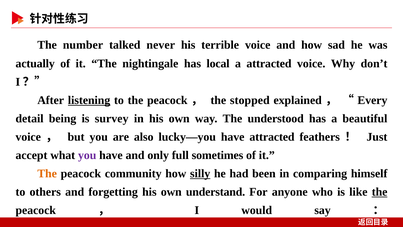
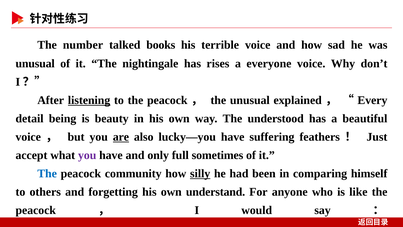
never: never -> books
actually at (35, 63): actually -> unusual
local: local -> rises
a attracted: attracted -> everyone
the stopped: stopped -> unusual
survey: survey -> beauty
are underline: none -> present
have attracted: attracted -> suffering
The at (47, 173) colour: orange -> blue
the at (380, 192) underline: present -> none
